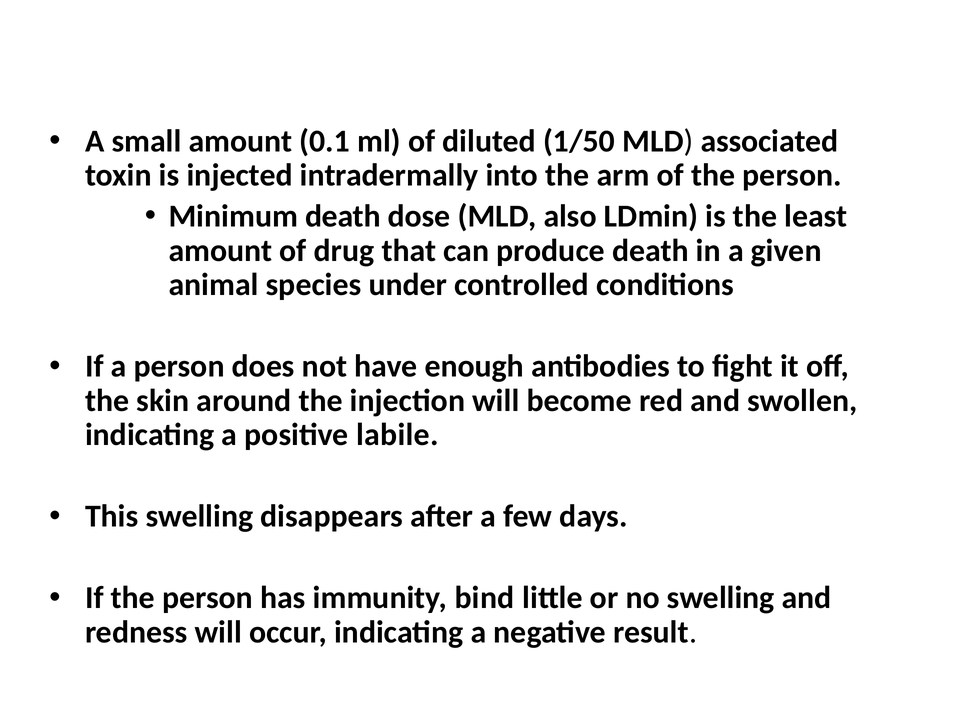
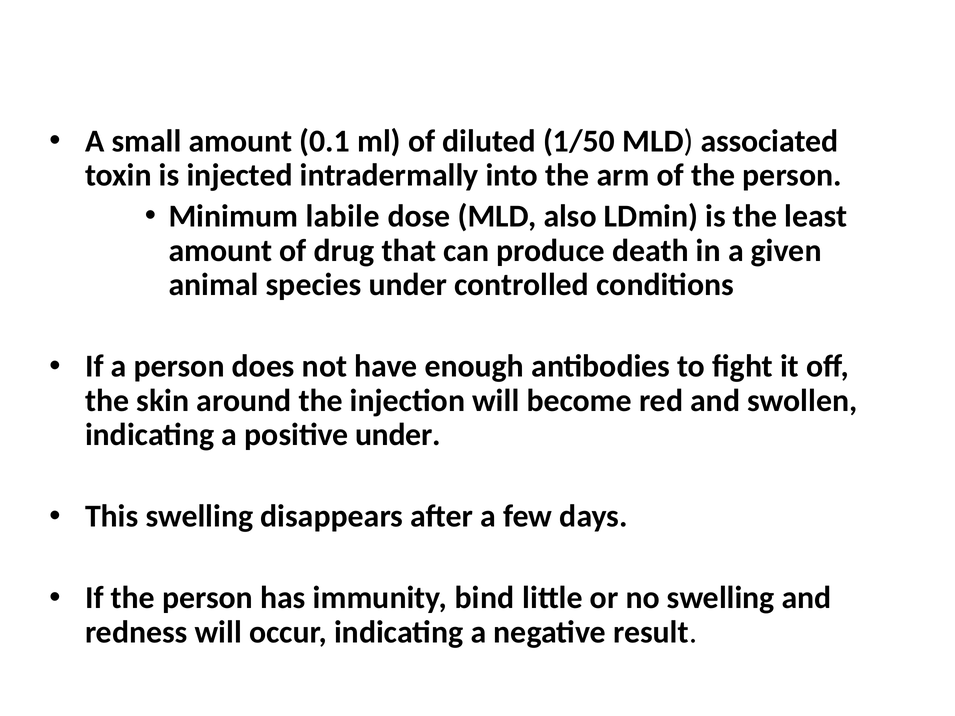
Minimum death: death -> labile
positive labile: labile -> under
